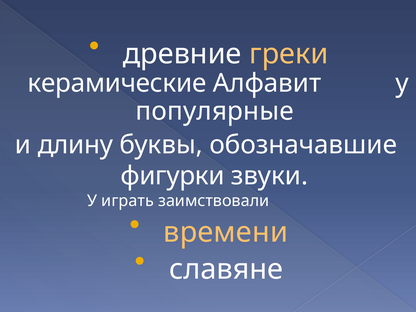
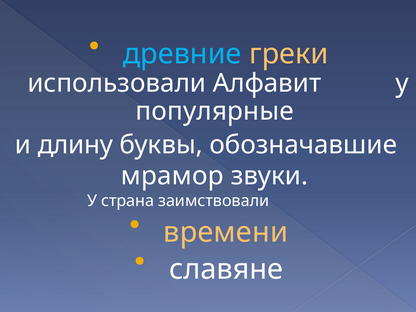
древние colour: white -> light blue
керамические: керамические -> использовали
фигурки: фигурки -> мрамор
играть: играть -> страна
